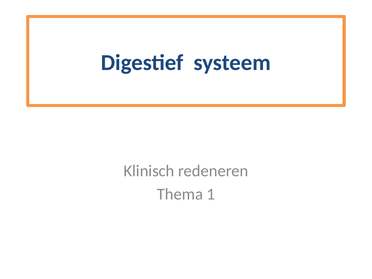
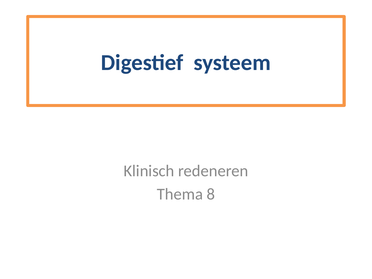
1: 1 -> 8
